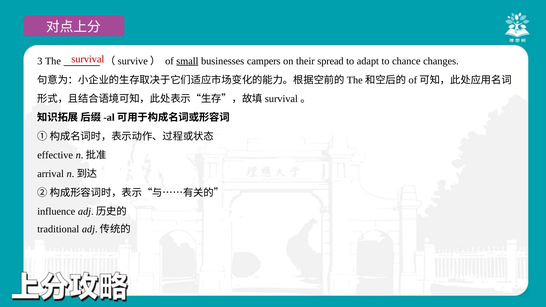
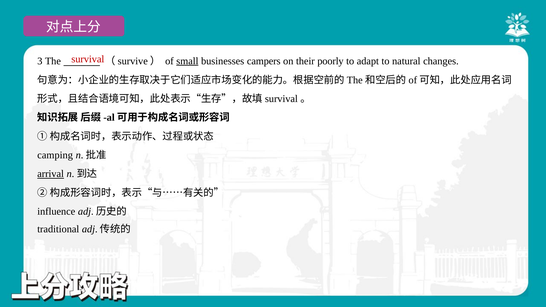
spread: spread -> poorly
chance: chance -> natural
effective: effective -> camping
arrival underline: none -> present
